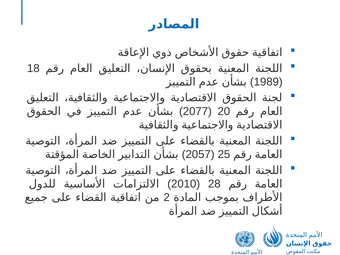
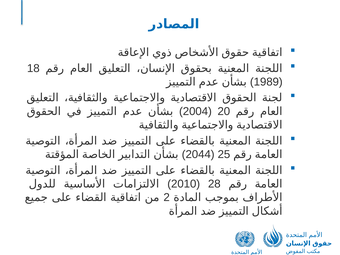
2077: 2077 -> 2004
2057: 2057 -> 2044
